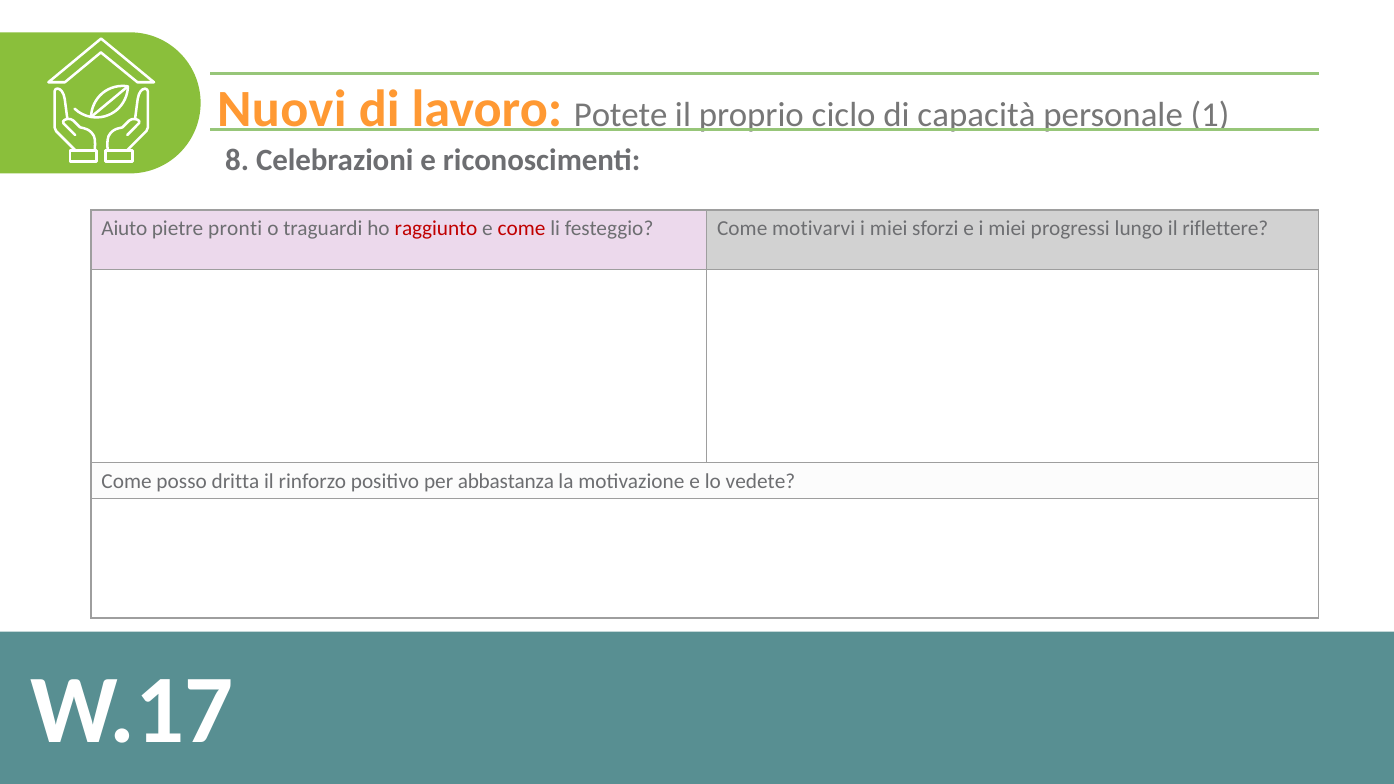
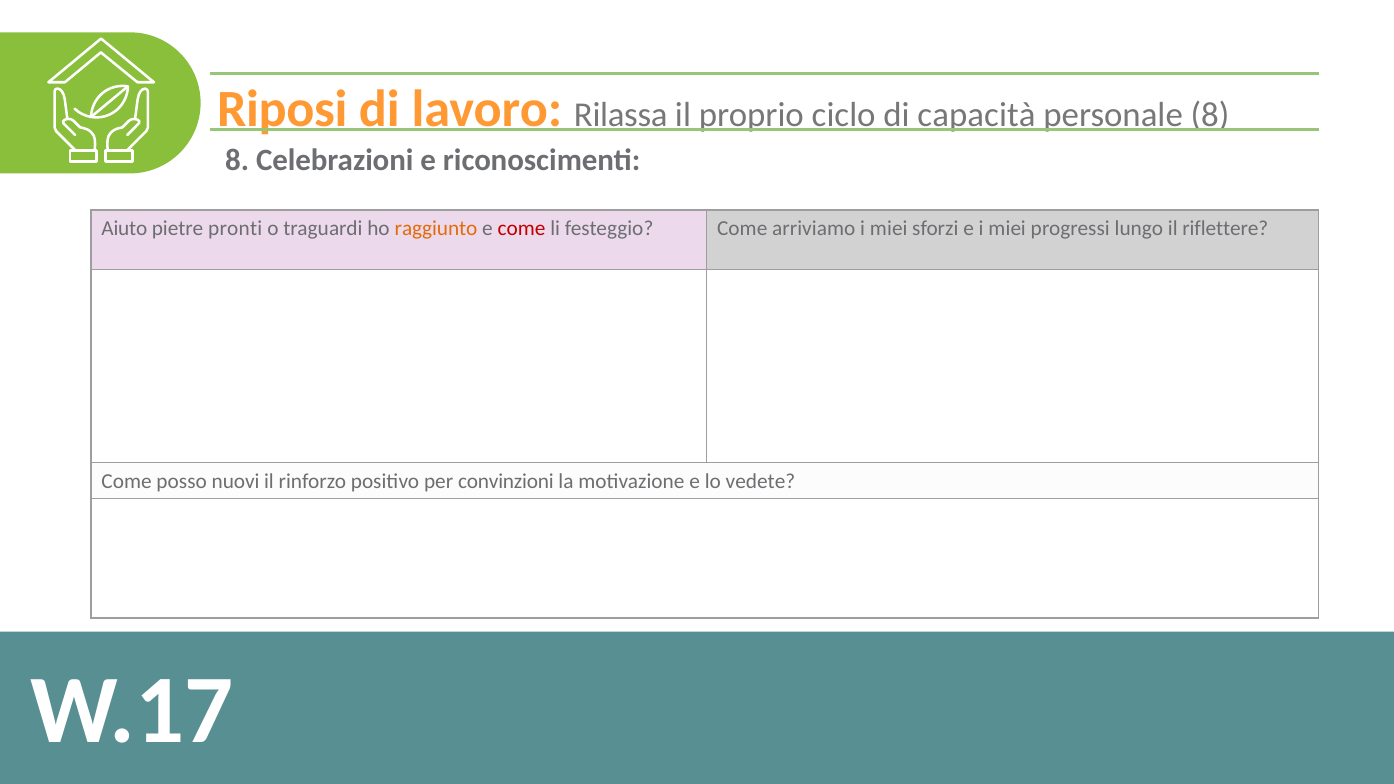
Nuovi: Nuovi -> Riposi
Potete: Potete -> Rilassa
personale 1: 1 -> 8
raggiunto colour: red -> orange
motivarvi: motivarvi -> arriviamo
dritta: dritta -> nuovi
abbastanza: abbastanza -> convinzioni
